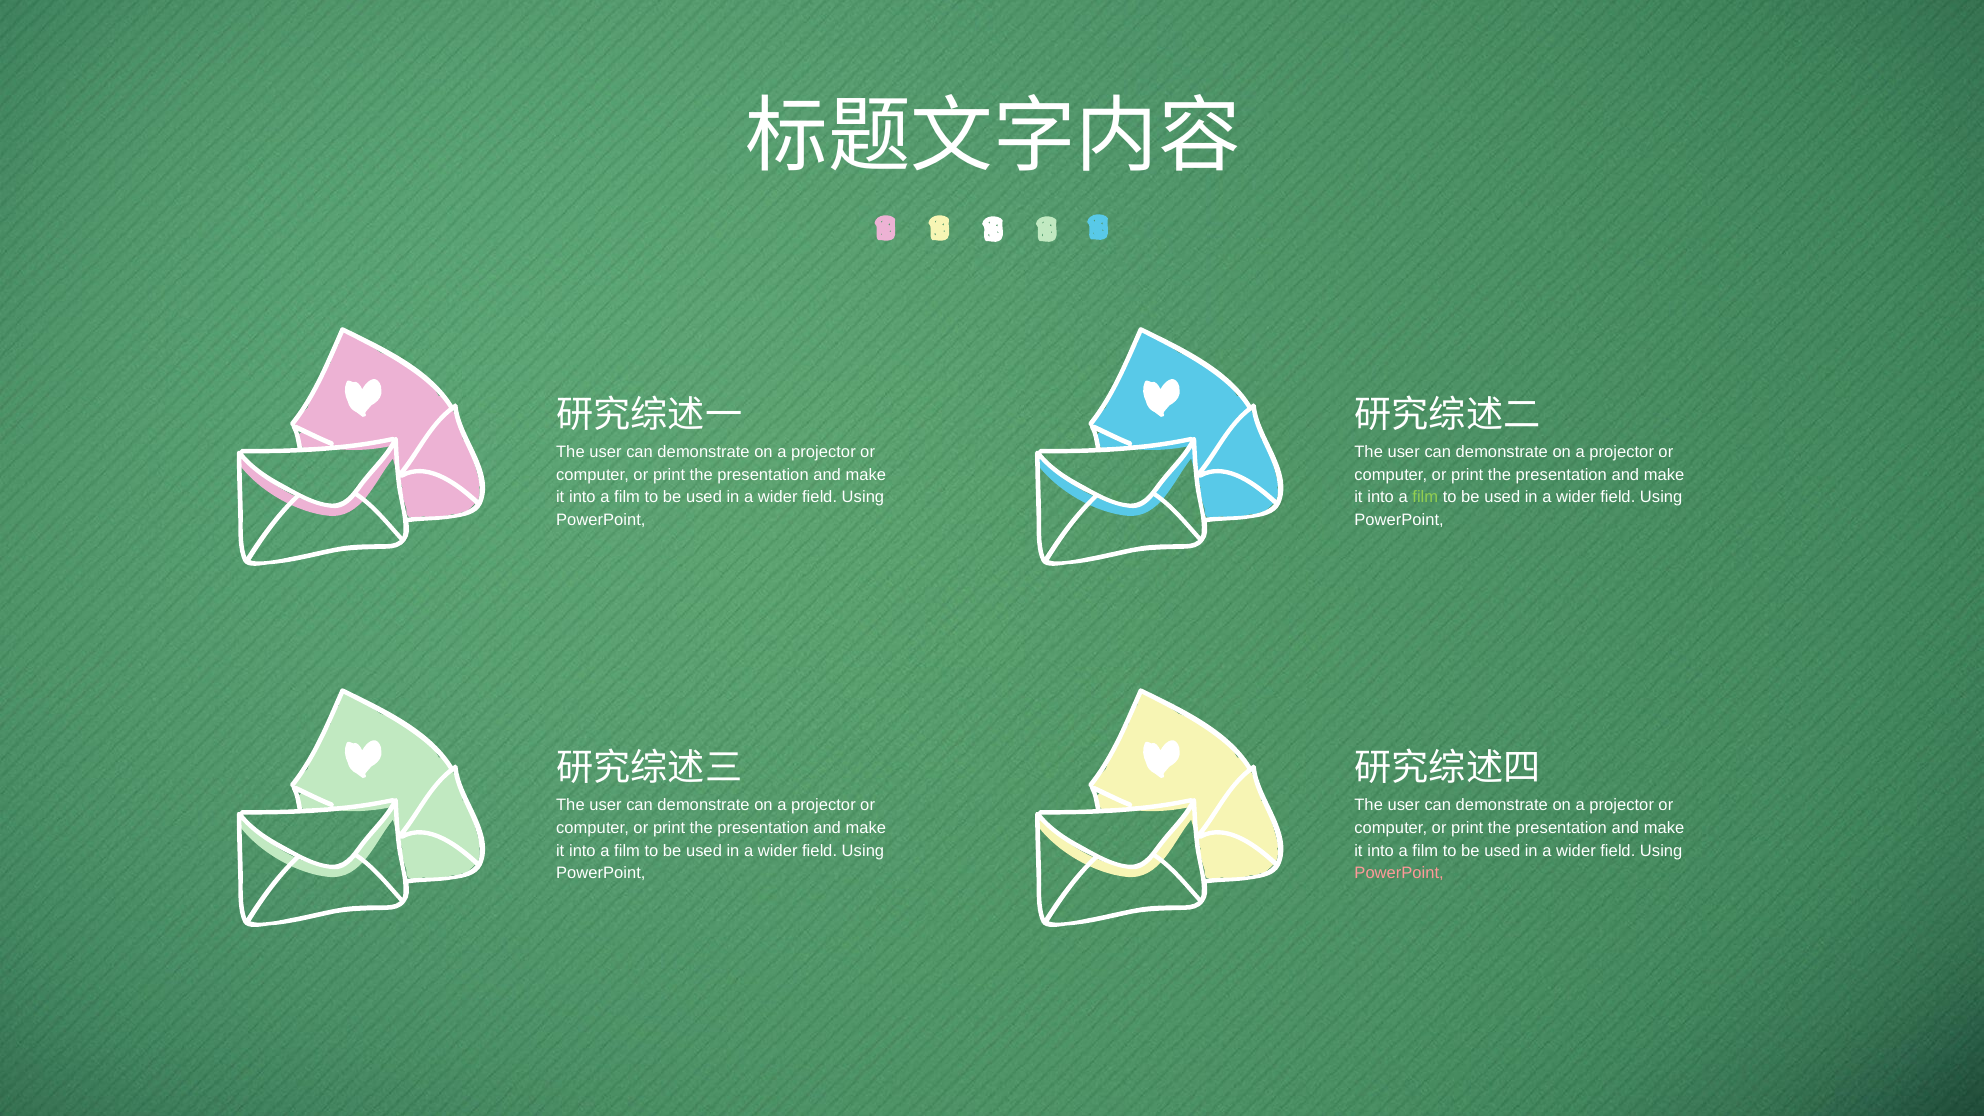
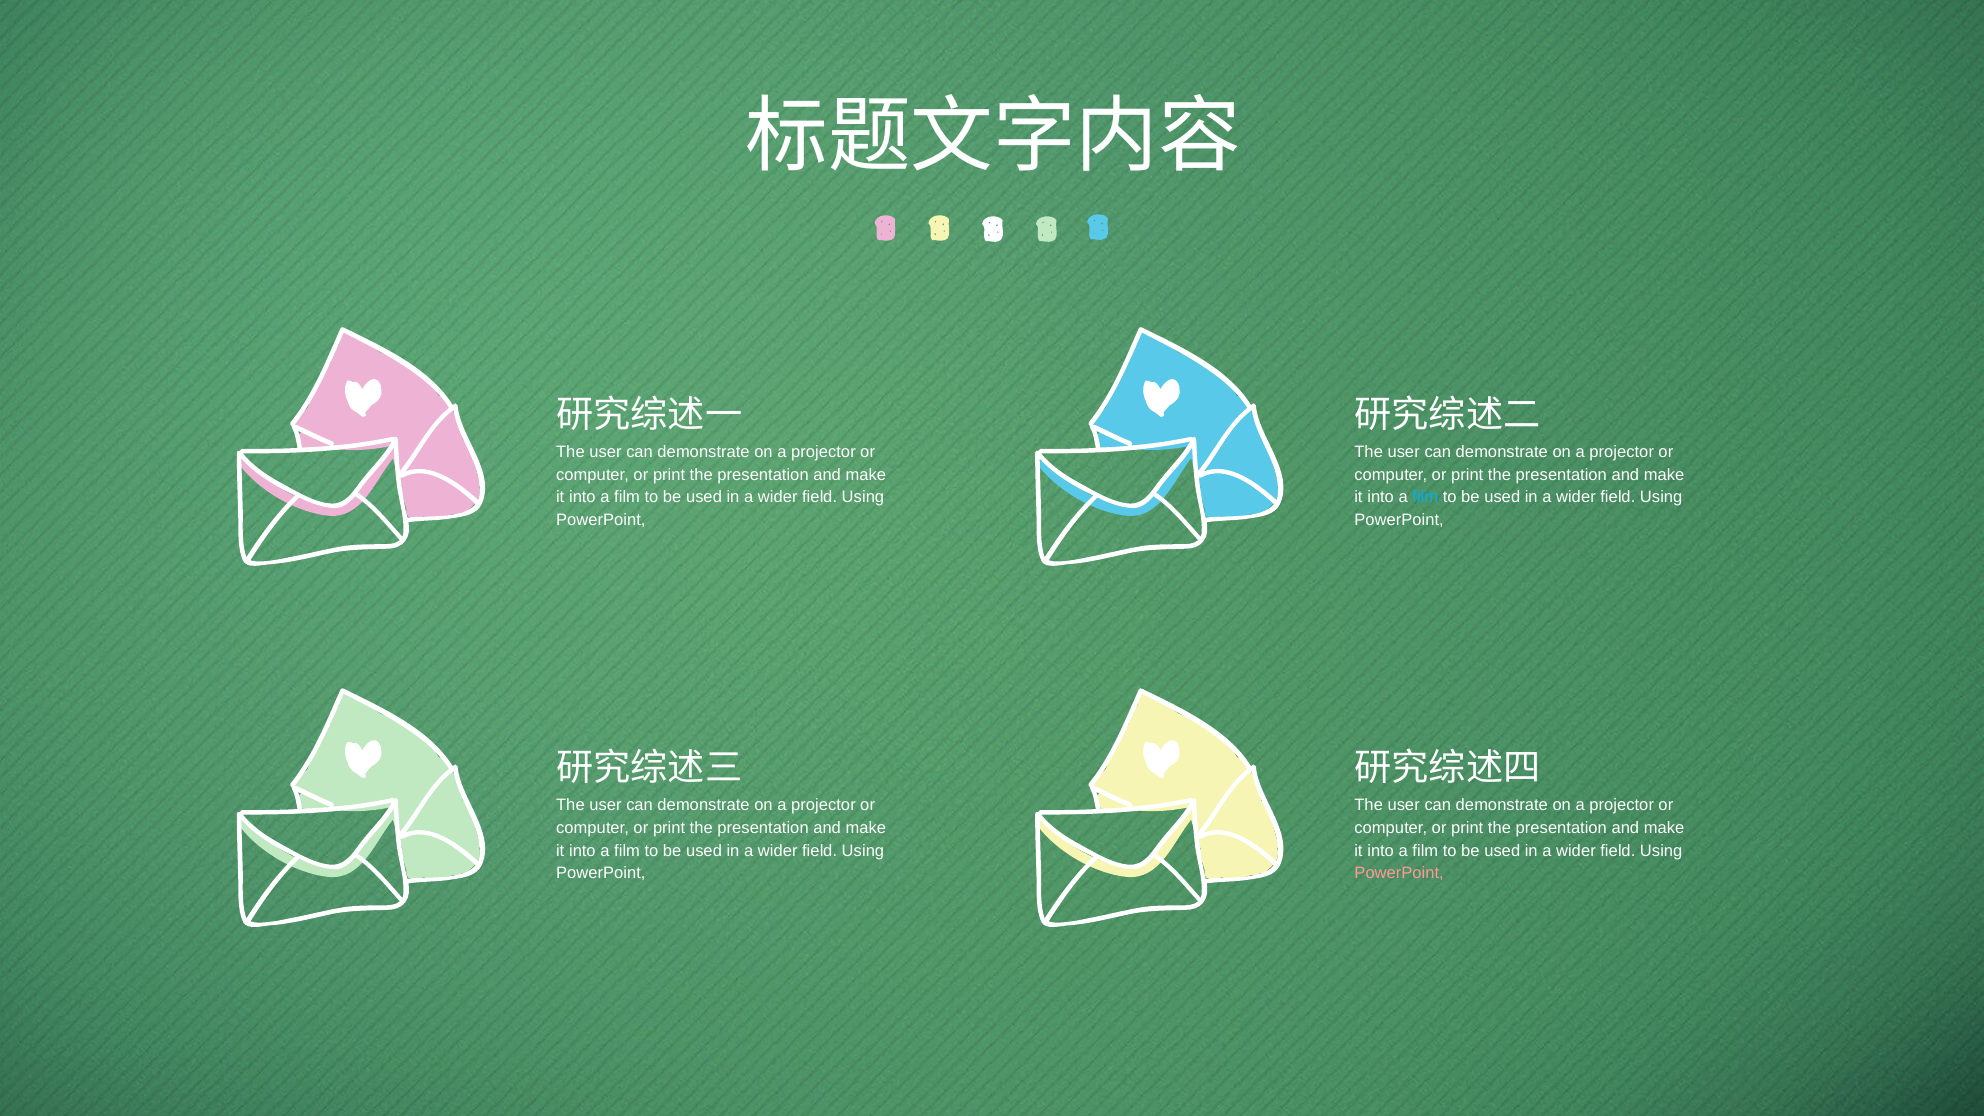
film at (1425, 497) colour: light green -> light blue
